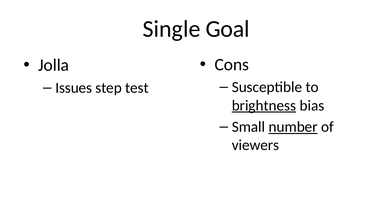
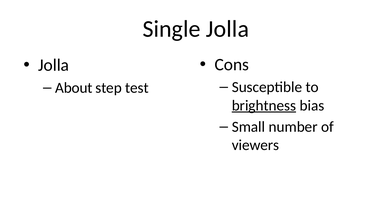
Single Goal: Goal -> Jolla
Issues: Issues -> About
number underline: present -> none
